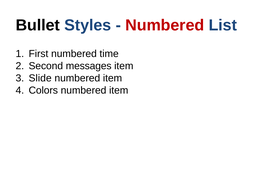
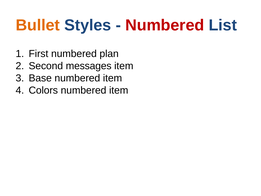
Bullet colour: black -> orange
time: time -> plan
Slide: Slide -> Base
